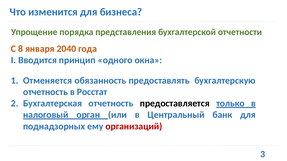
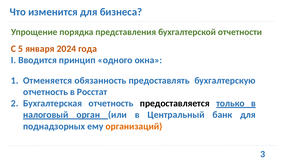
8: 8 -> 5
2040: 2040 -> 2024
организаций colour: red -> orange
